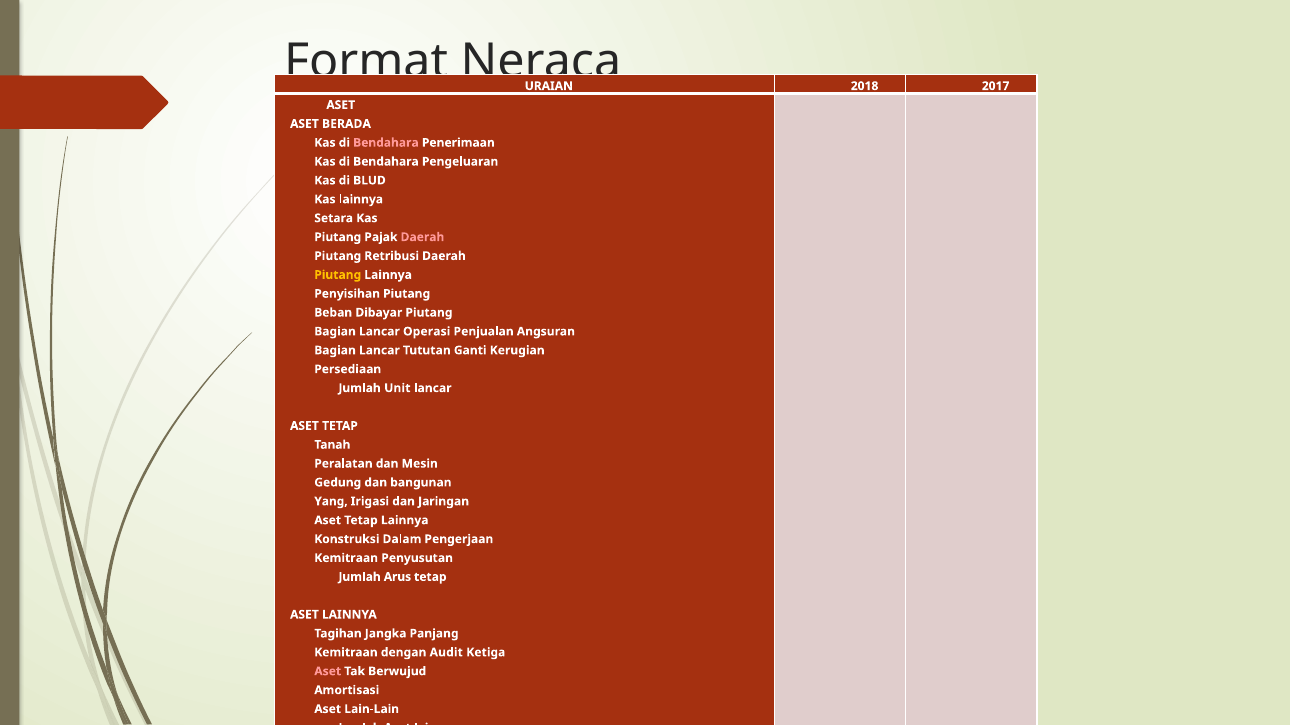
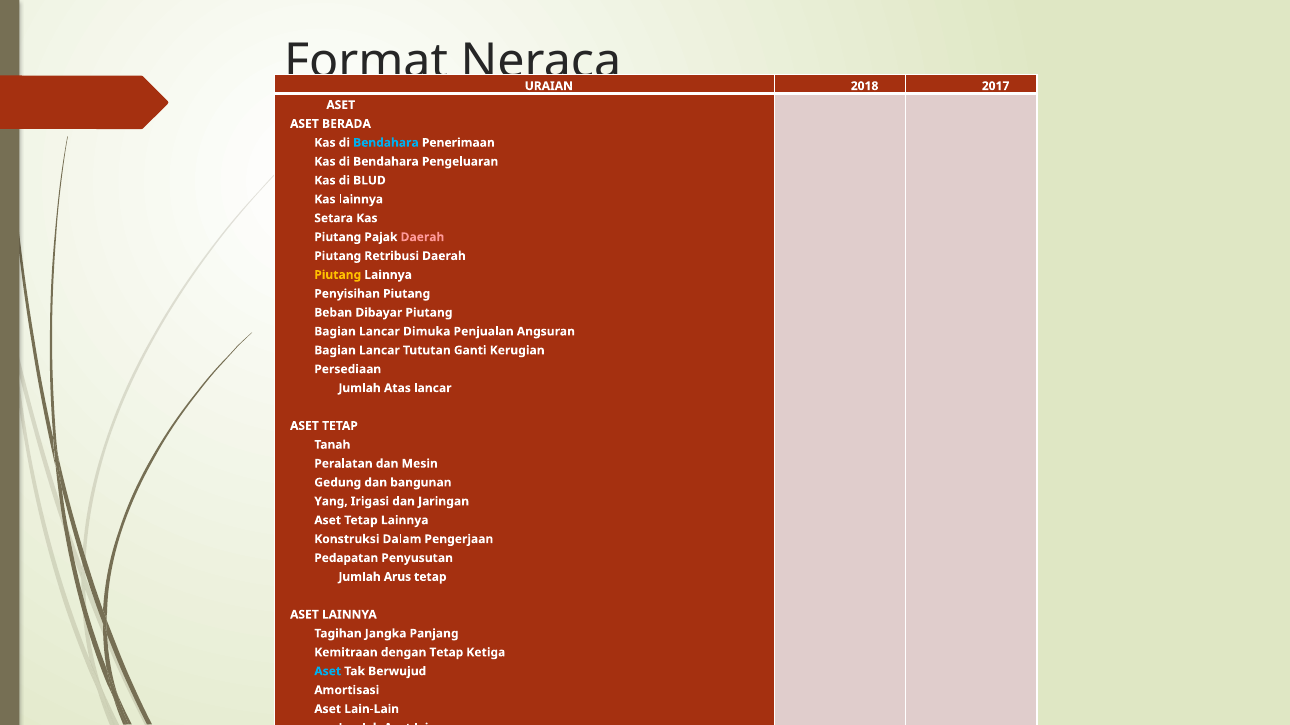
Bendahara at (386, 143) colour: pink -> light blue
Operasi: Operasi -> Dimuka
Unit: Unit -> Atas
Kemitraan at (346, 558): Kemitraan -> Pedapatan
dengan Audit: Audit -> Tetap
Aset at (328, 672) colour: pink -> light blue
